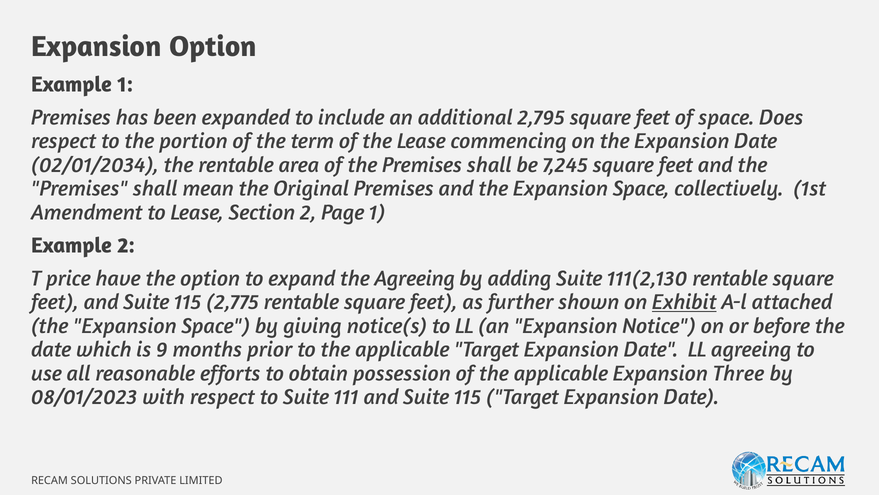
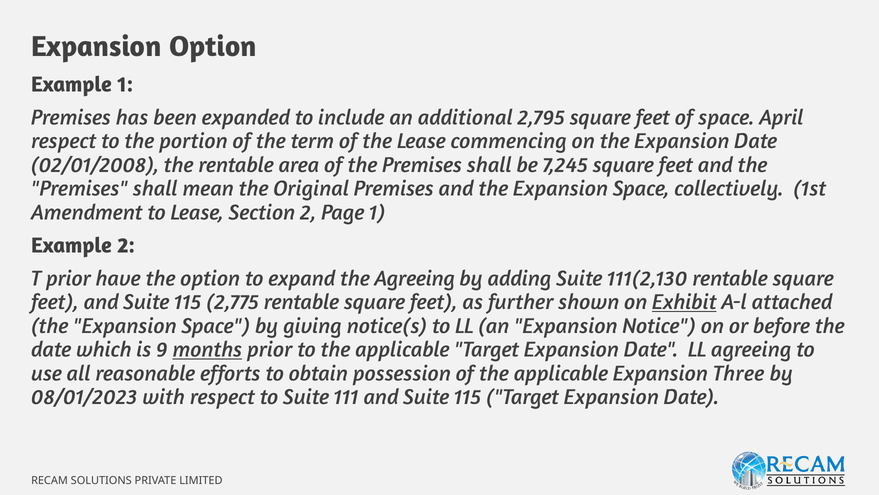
Does: Does -> April
02/01/2034: 02/01/2034 -> 02/01/2008
T price: price -> prior
months underline: none -> present
